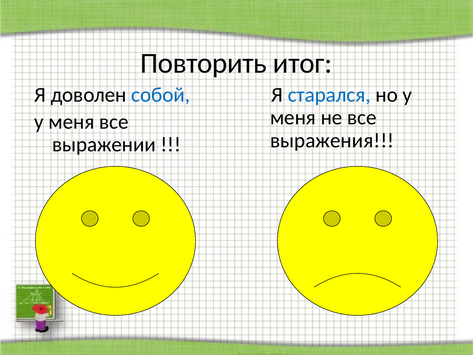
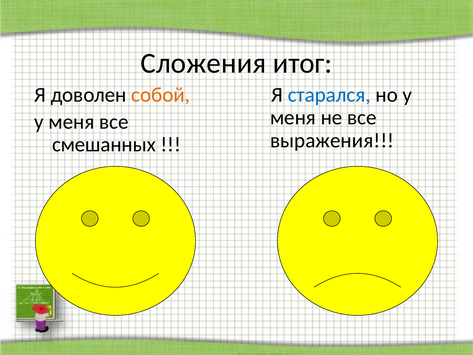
Повторить: Повторить -> Сложения
собой colour: blue -> orange
выражении: выражении -> смешанных
